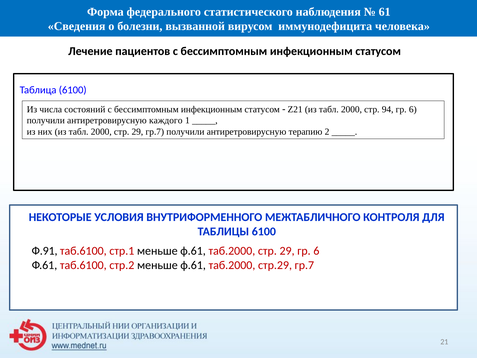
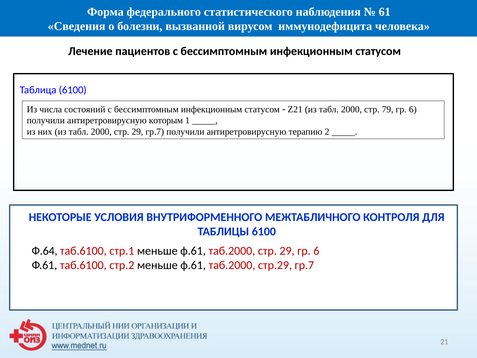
94: 94 -> 79
каждого: каждого -> которым
Ф.91: Ф.91 -> Ф.64
